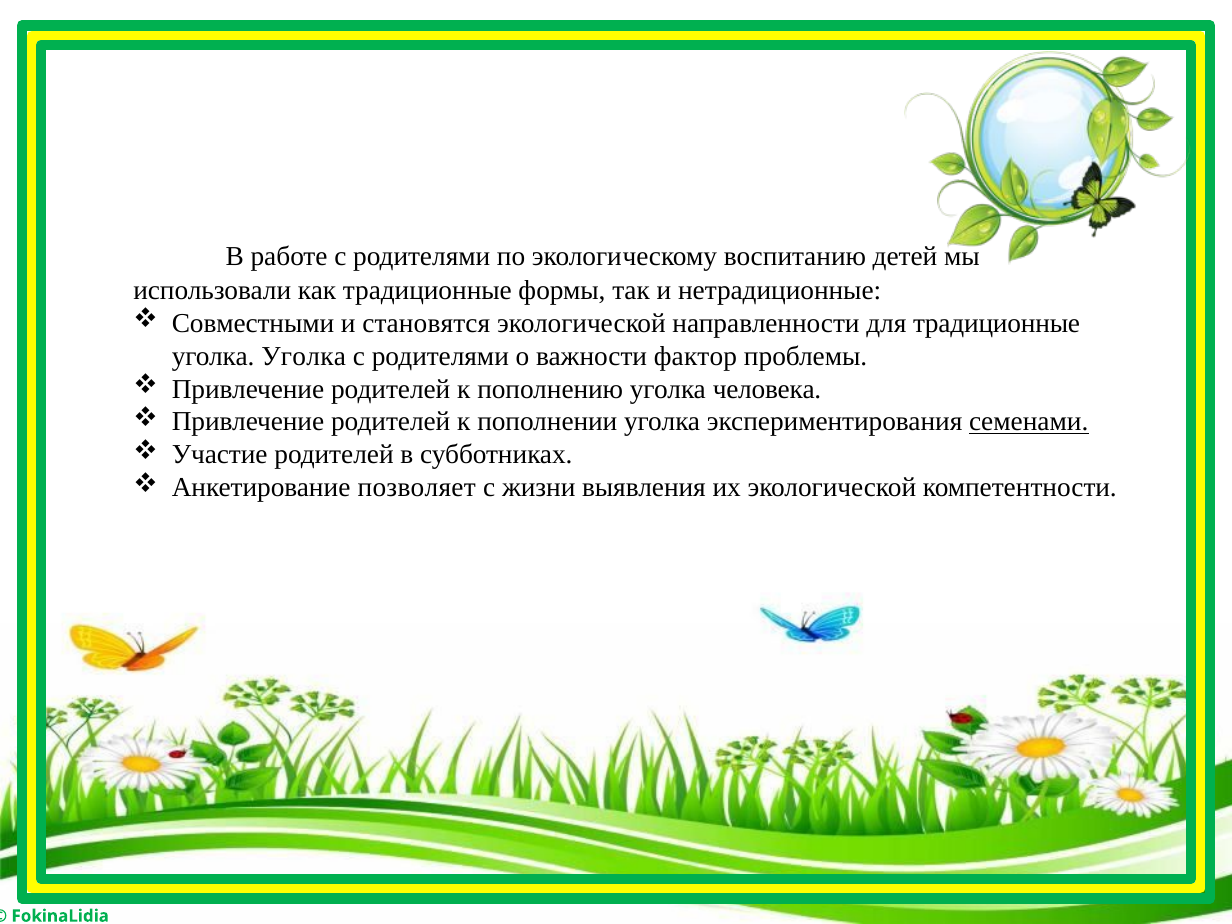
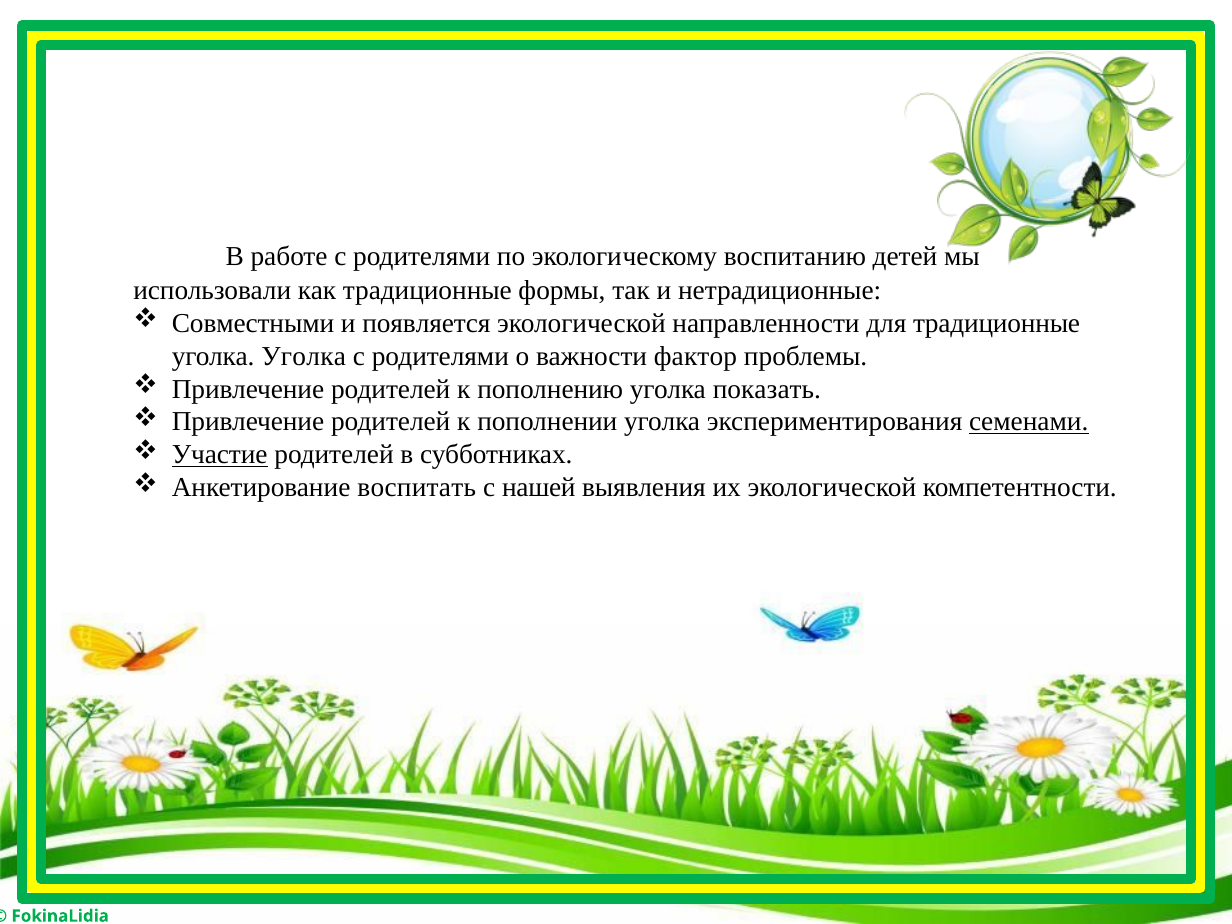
становятся: становятся -> появляется
человека: человека -> показать
Участие underline: none -> present
позволяет: позволяет -> воспитать
жизни: жизни -> нашей
